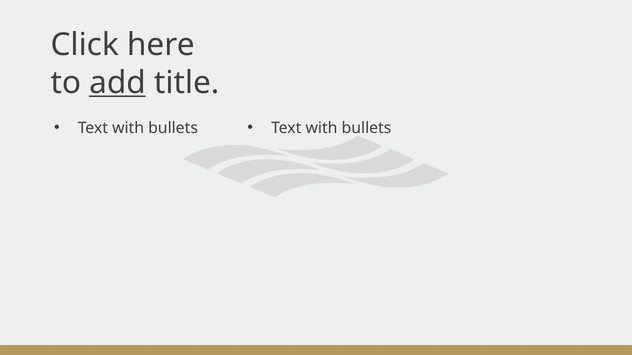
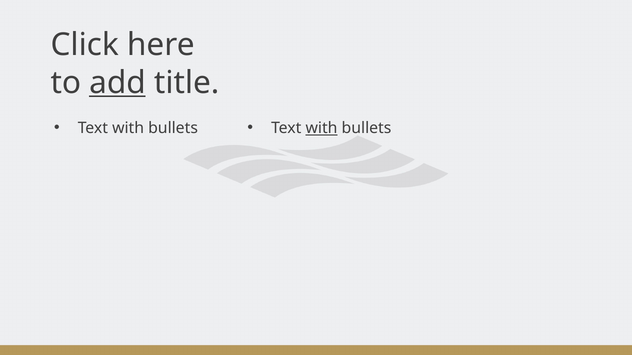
with at (322, 128) underline: none -> present
